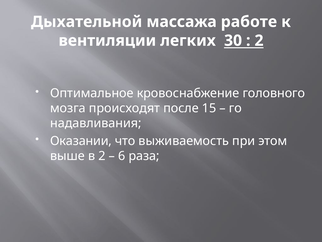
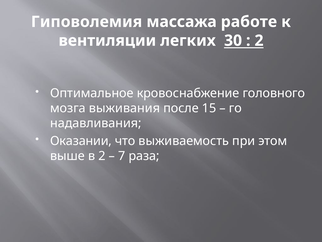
Дыхательной: Дыхательной -> Гиповолемия
происходят: происходят -> выживания
6: 6 -> 7
